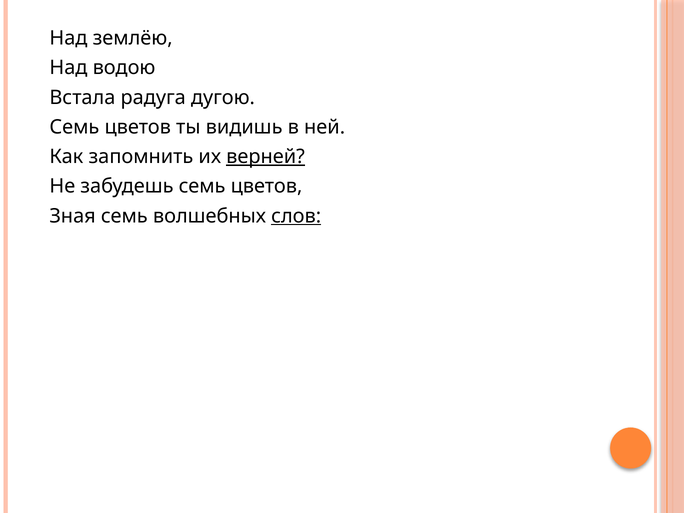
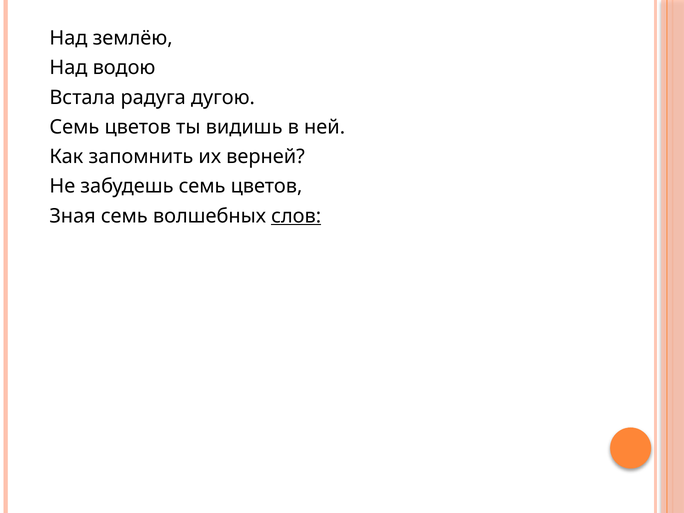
верней underline: present -> none
